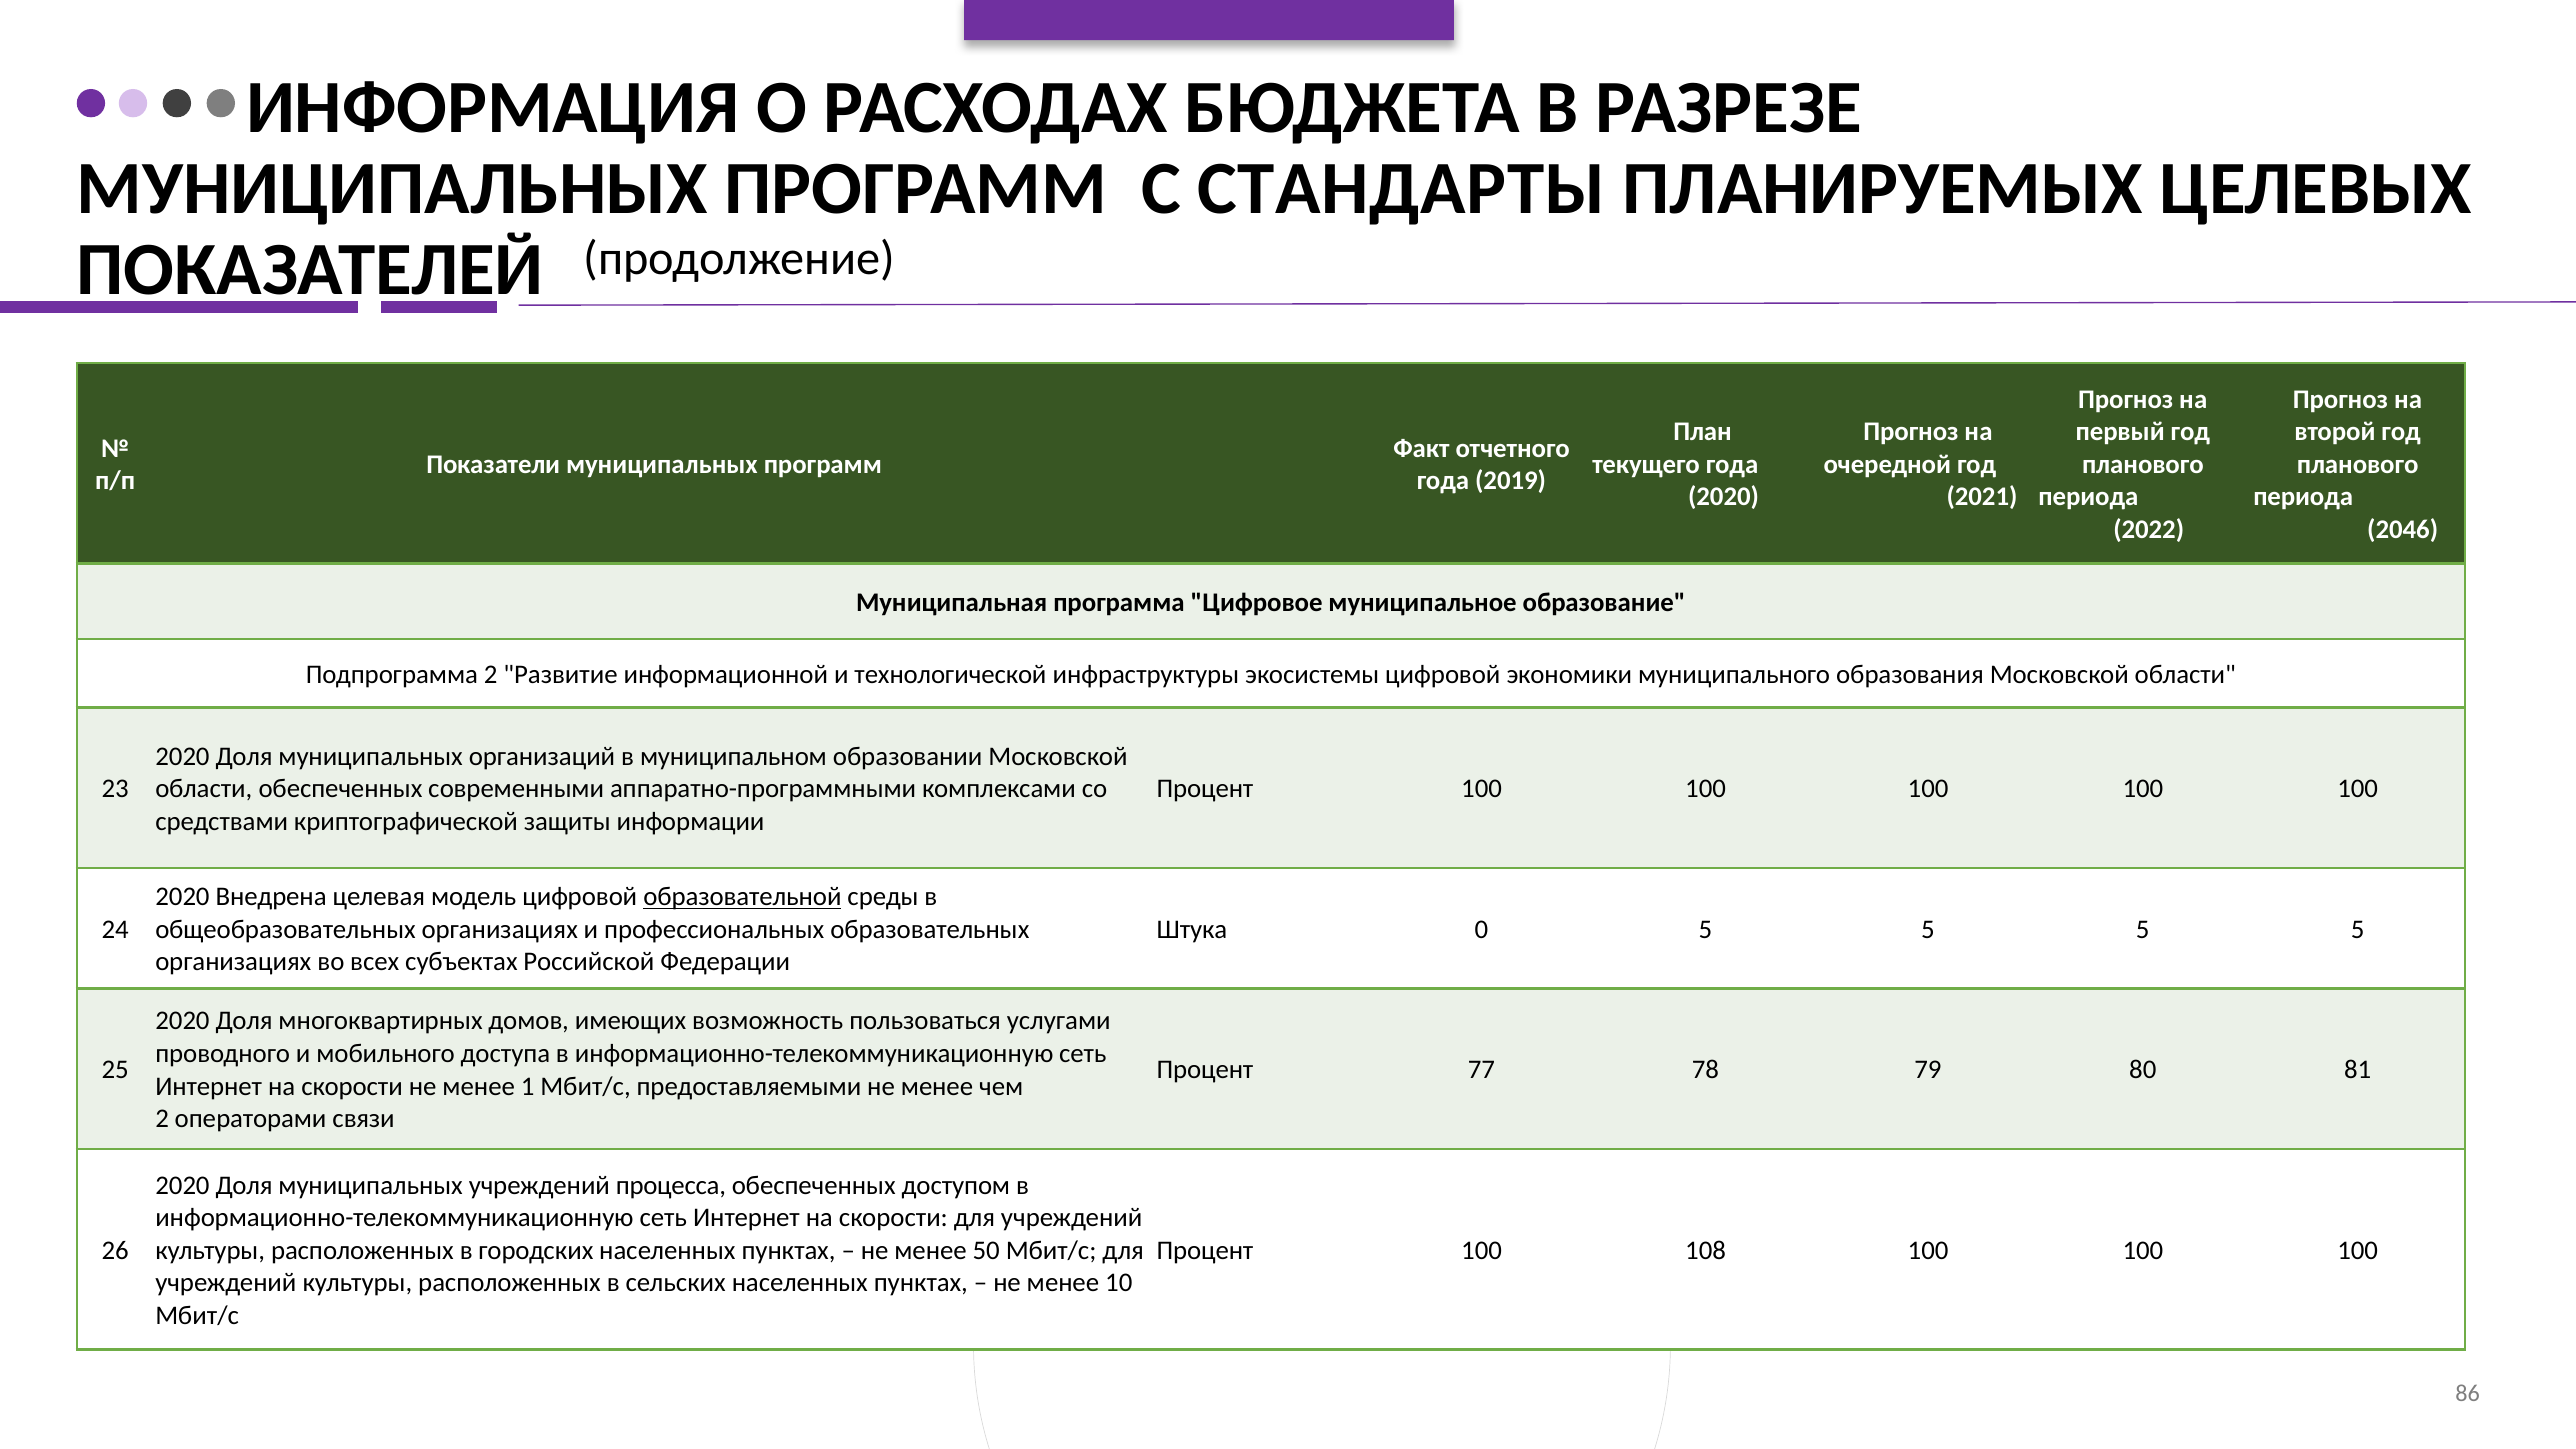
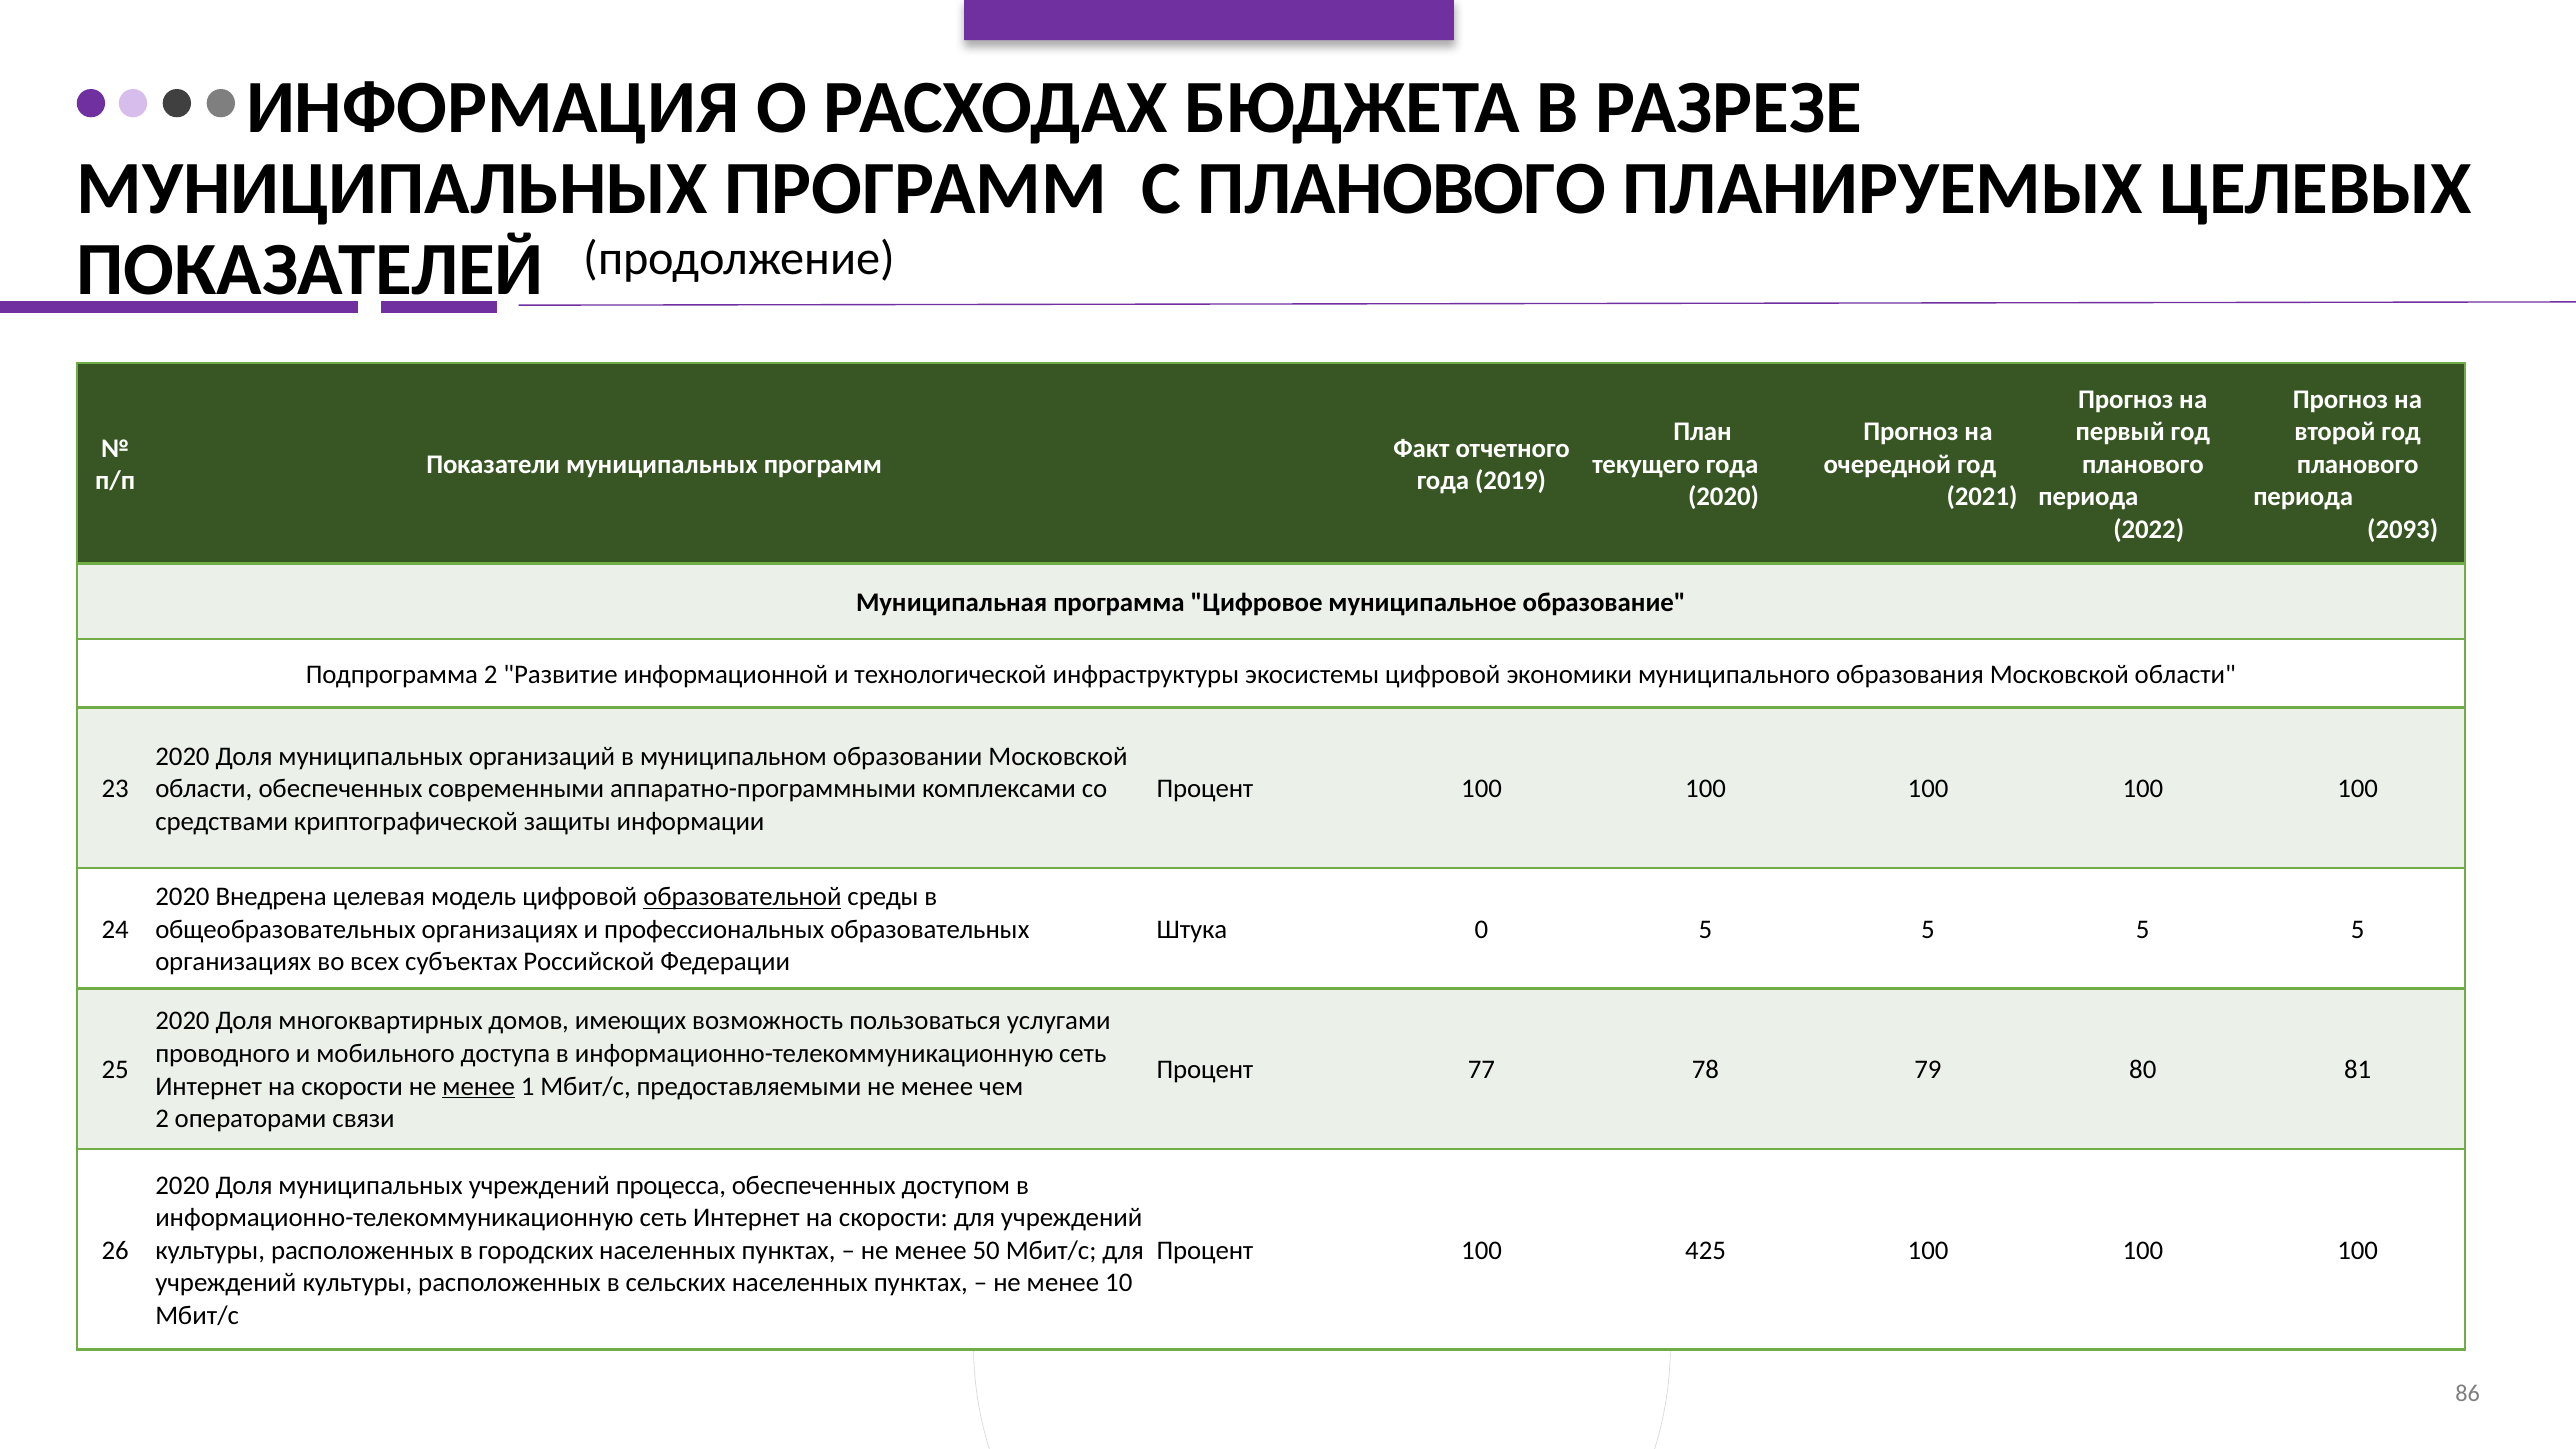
С СТАНДАРТЫ: СТАНДАРТЫ -> ПЛАНОВОГО
2046: 2046 -> 2093
менее at (479, 1086) underline: none -> present
108: 108 -> 425
